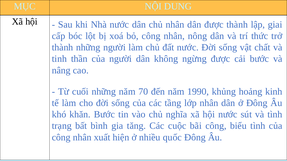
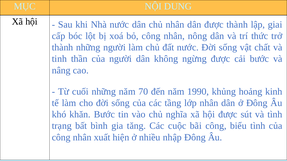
hội nước: nước -> được
quốc: quốc -> nhập
